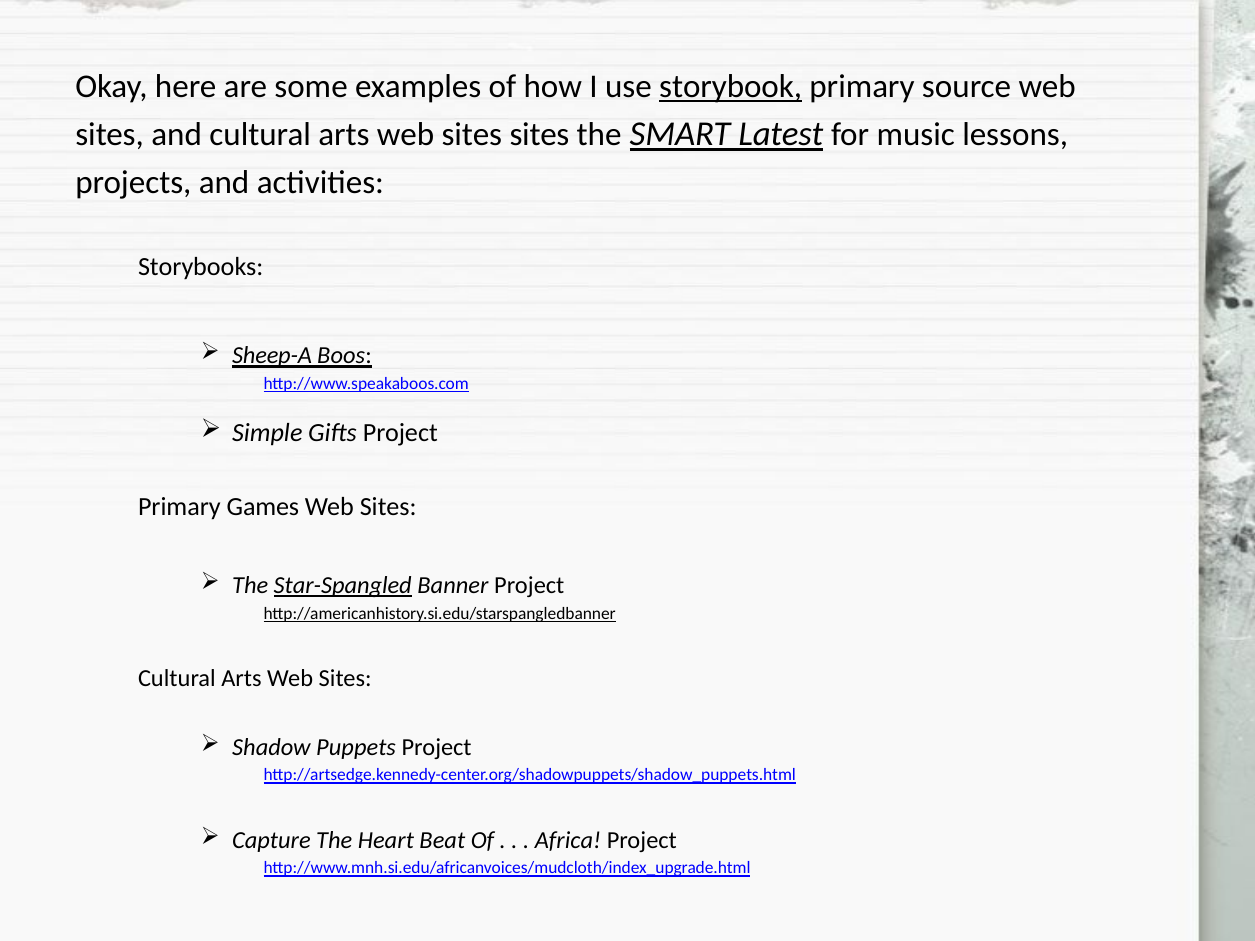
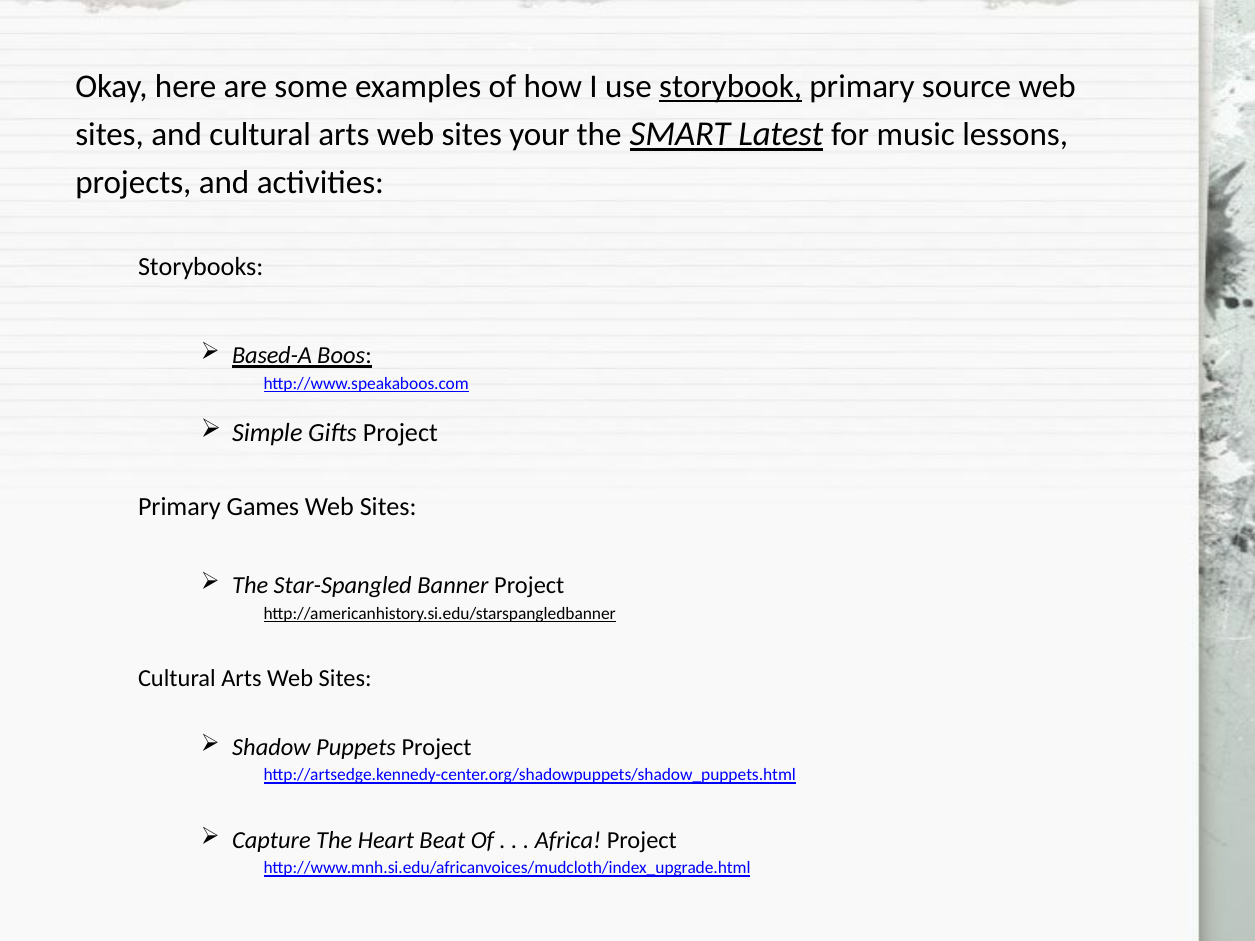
sites sites: sites -> your
Sheep-A: Sheep-A -> Based-A
Star-Spangled underline: present -> none
